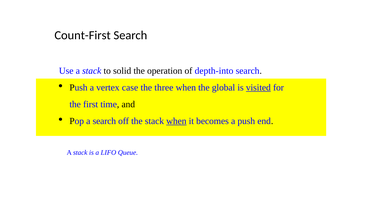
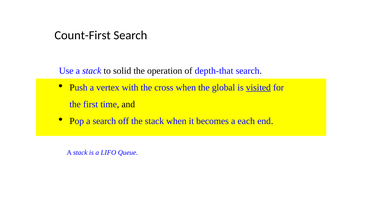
depth-into: depth-into -> depth-that
case: case -> with
three: three -> cross
when at (176, 121) underline: present -> none
a push: push -> each
